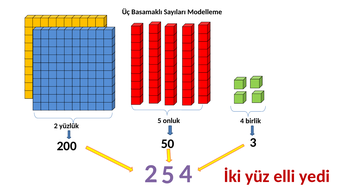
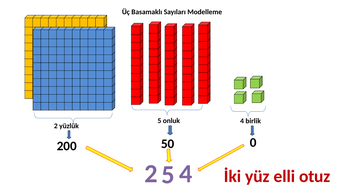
3: 3 -> 0
yedi: yedi -> otuz
